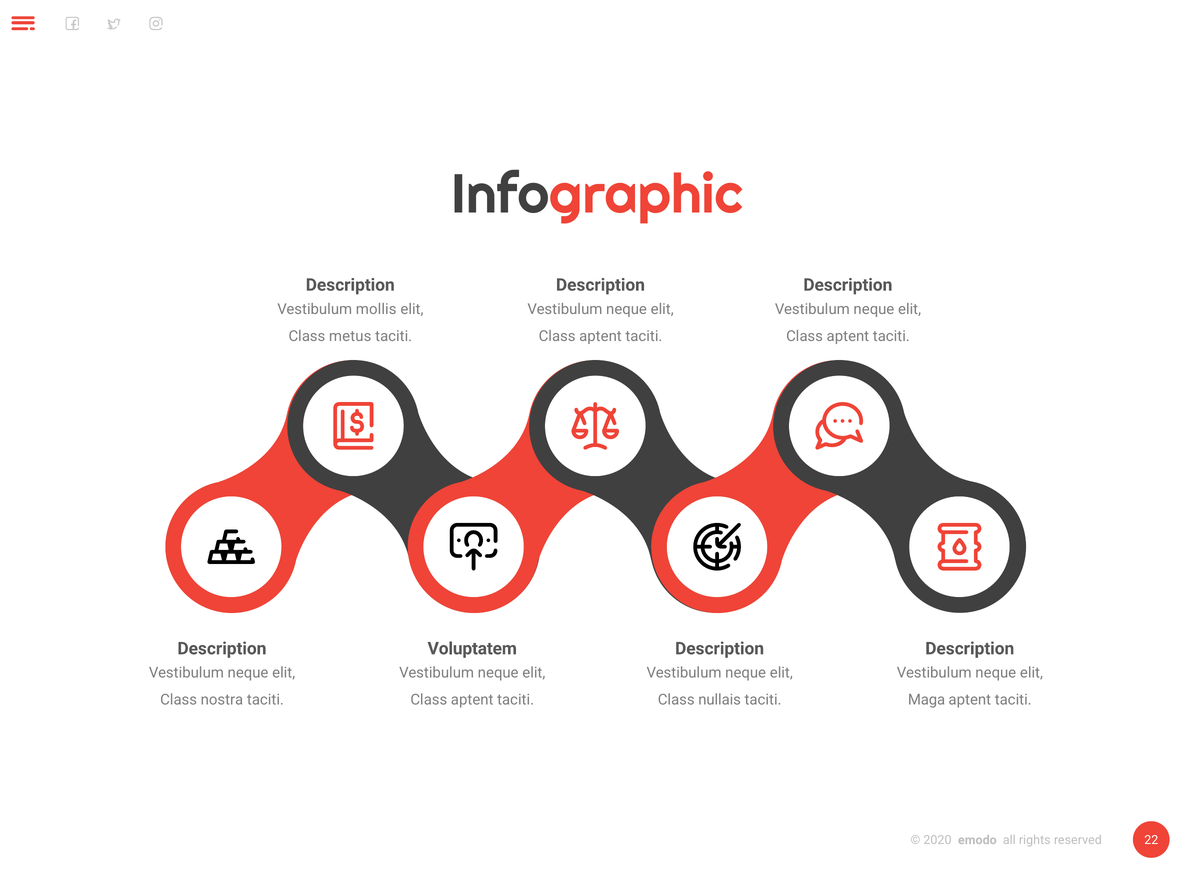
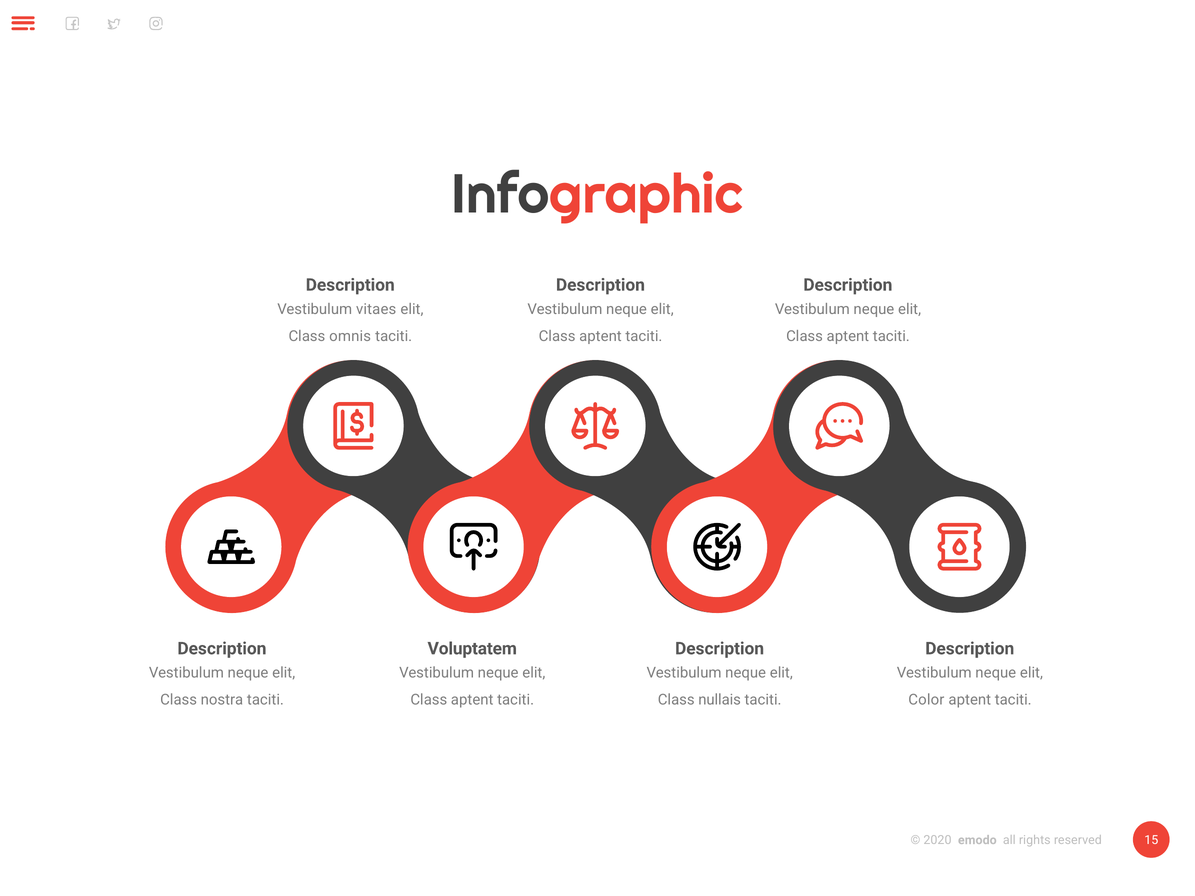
mollis: mollis -> vitaes
metus: metus -> omnis
Maga: Maga -> Color
22: 22 -> 15
